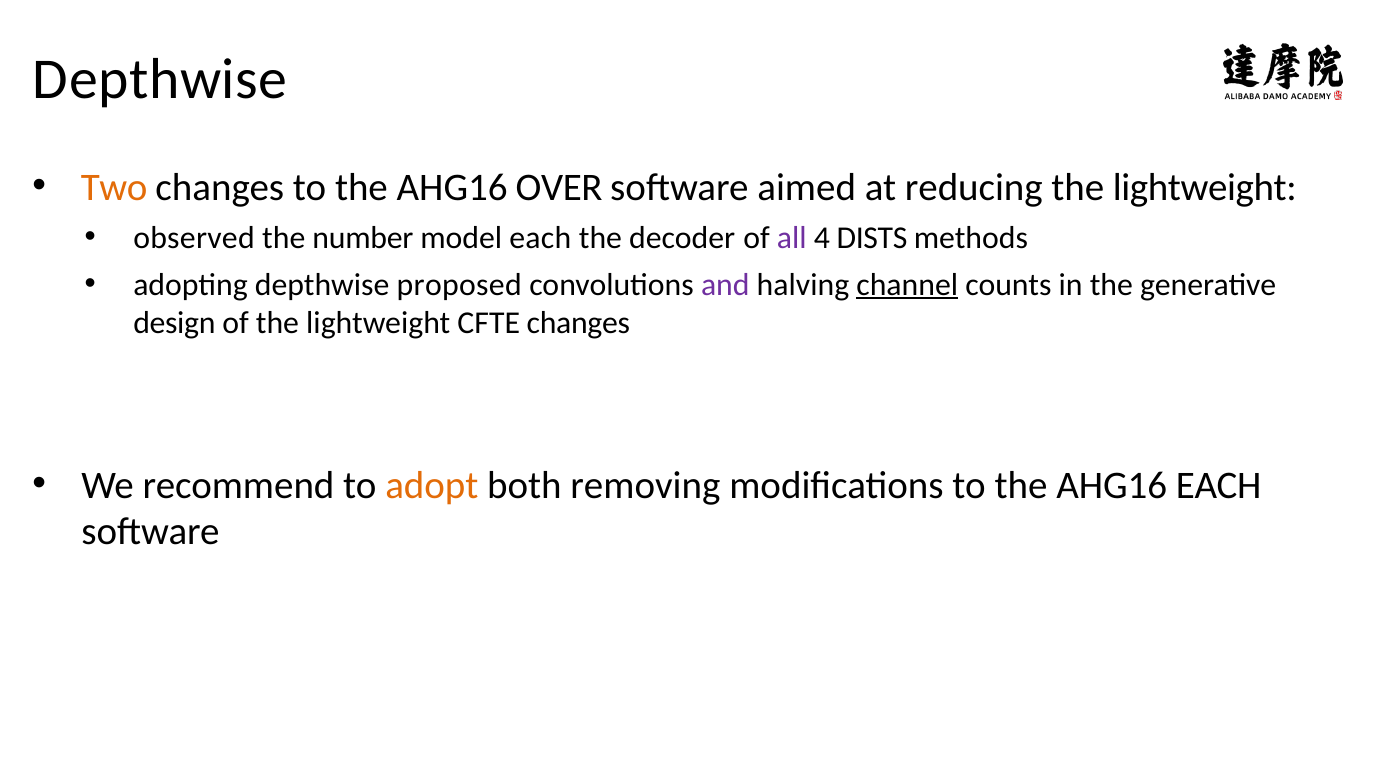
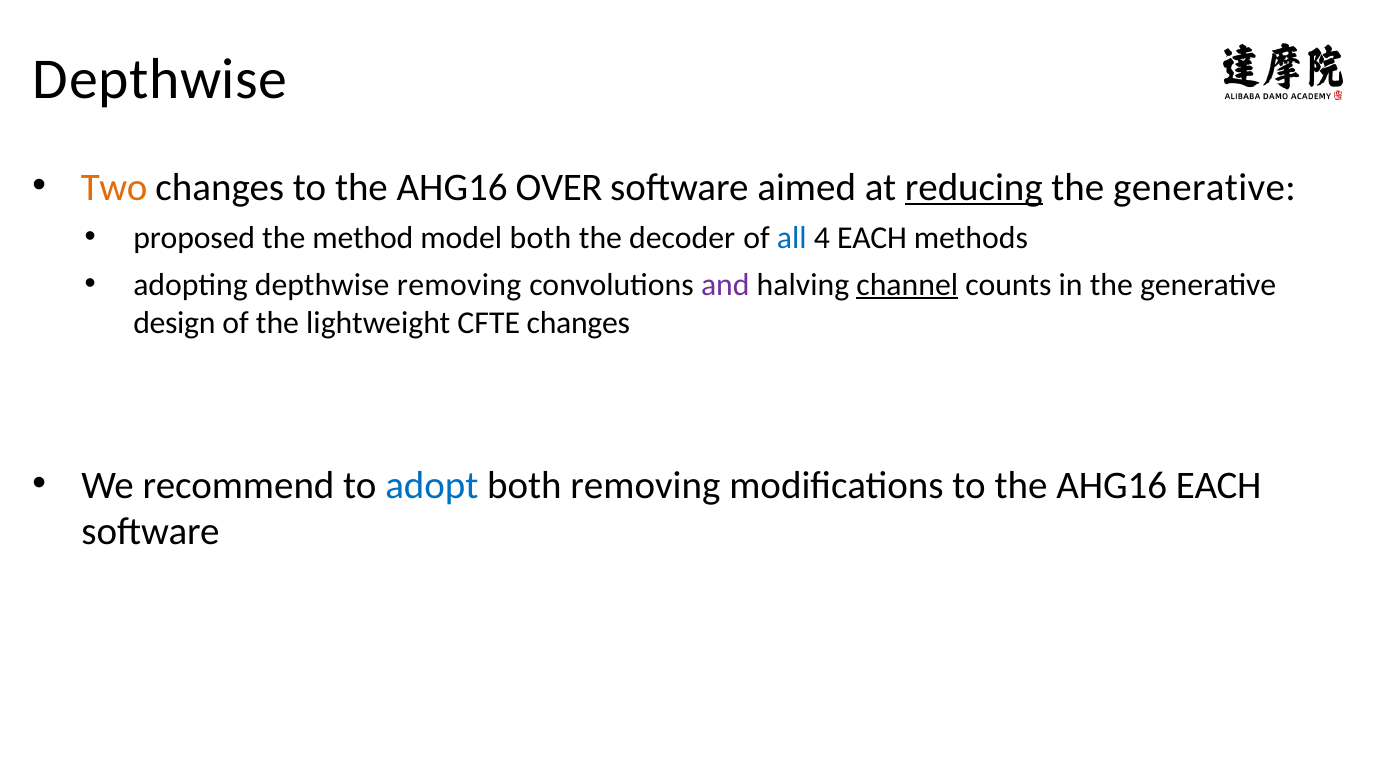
reducing underline: none -> present
lightweight at (1205, 187): lightweight -> generative
observed: observed -> proposed
number: number -> method
model each: each -> both
all colour: purple -> blue
4 DISTS: DISTS -> EACH
depthwise proposed: proposed -> removing
adopt colour: orange -> blue
